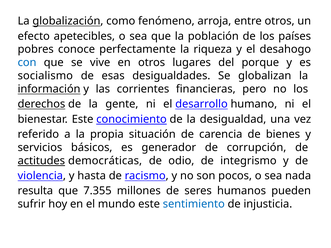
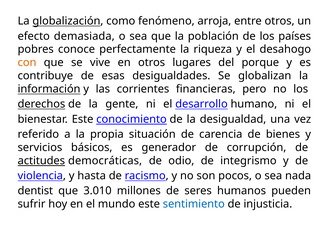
apetecibles: apetecibles -> demasiada
con colour: blue -> orange
socialismo: socialismo -> contribuye
resulta: resulta -> dentist
7.355: 7.355 -> 3.010
